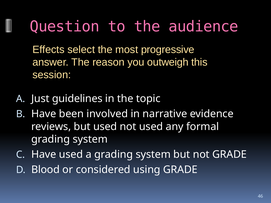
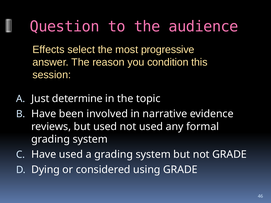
outweigh: outweigh -> condition
guidelines: guidelines -> determine
Blood: Blood -> Dying
